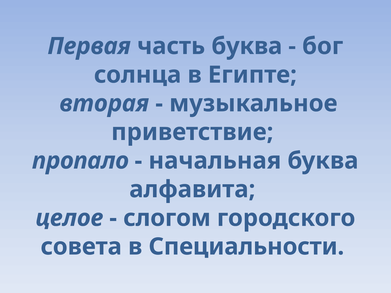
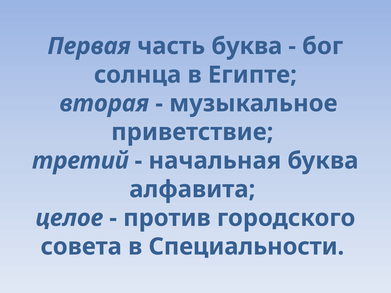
пропало: пропало -> третий
слогом: слогом -> против
